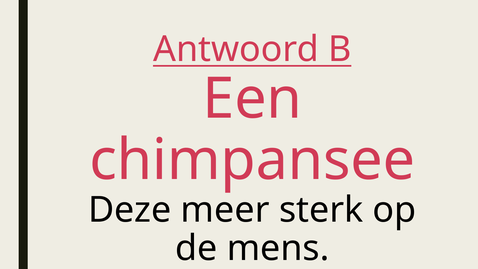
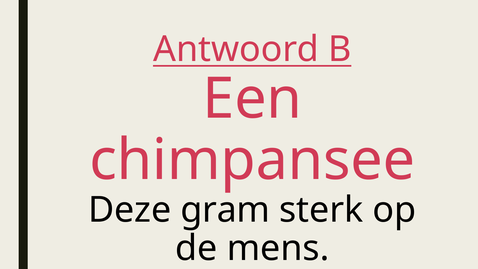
meer: meer -> gram
